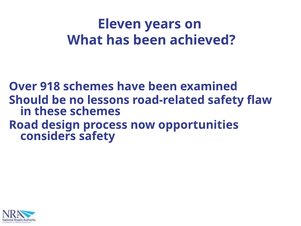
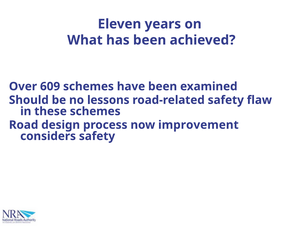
918: 918 -> 609
opportunities: opportunities -> improvement
